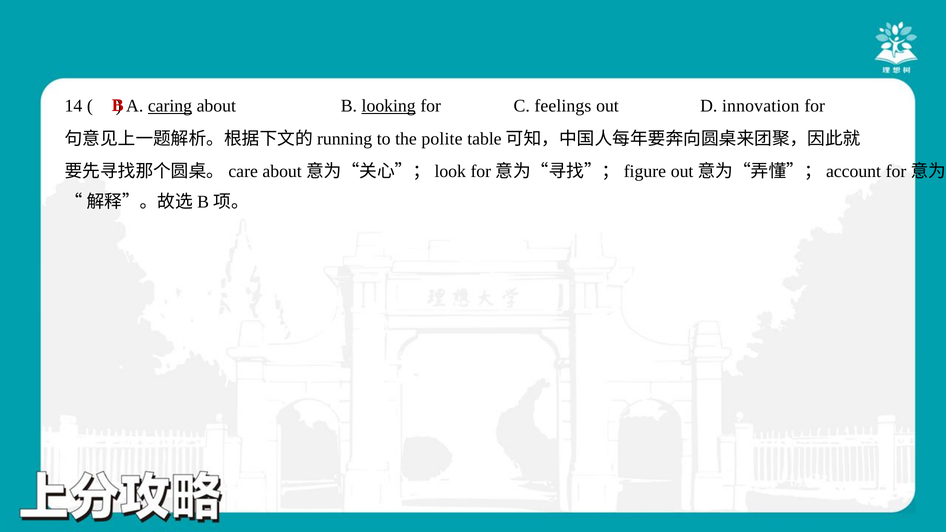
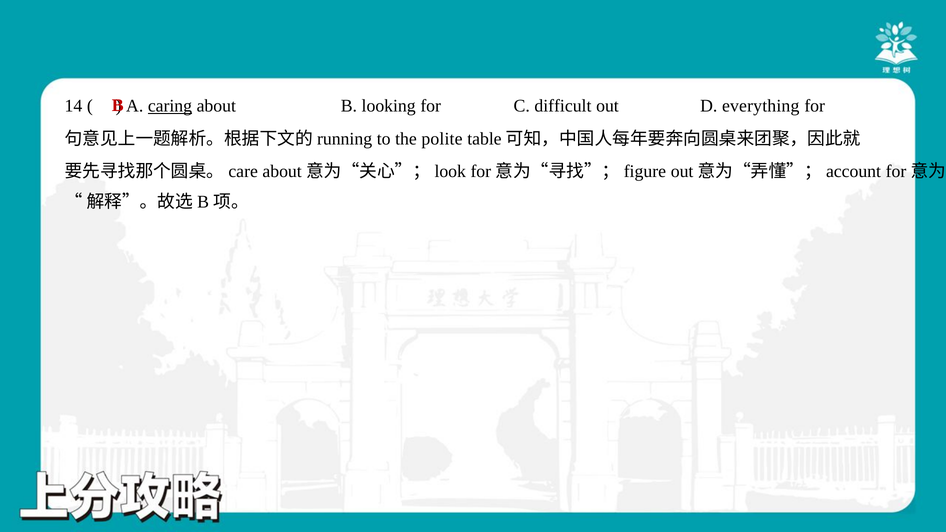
looking underline: present -> none
feelings: feelings -> difficult
innovation: innovation -> everything
